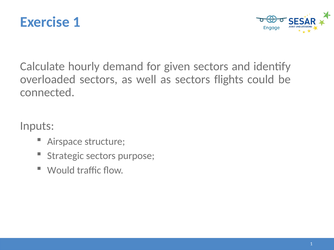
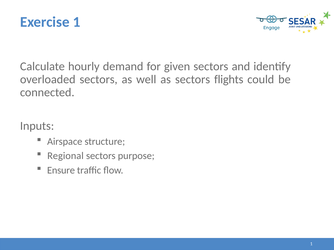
Strategic: Strategic -> Regional
Would: Would -> Ensure
